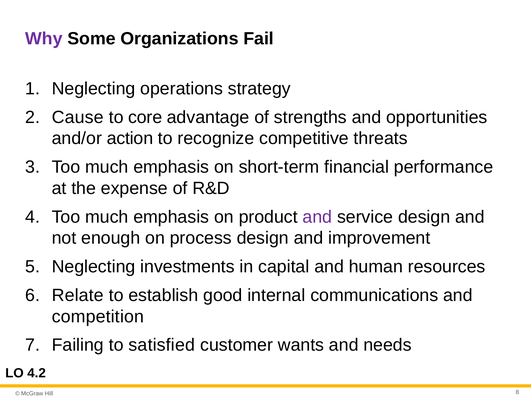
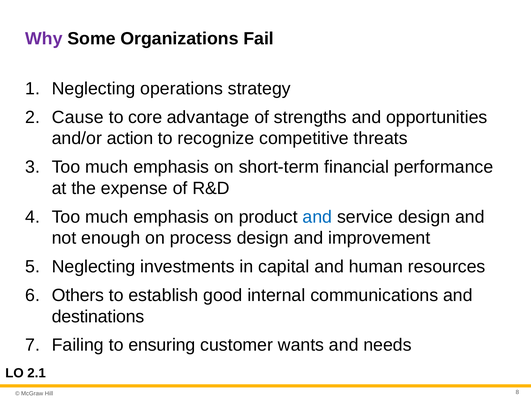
and at (317, 217) colour: purple -> blue
Relate: Relate -> Others
competition: competition -> destinations
satisfied: satisfied -> ensuring
4.2: 4.2 -> 2.1
